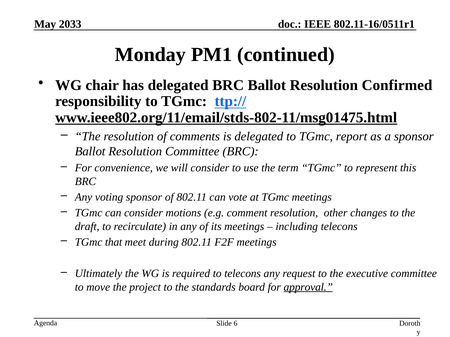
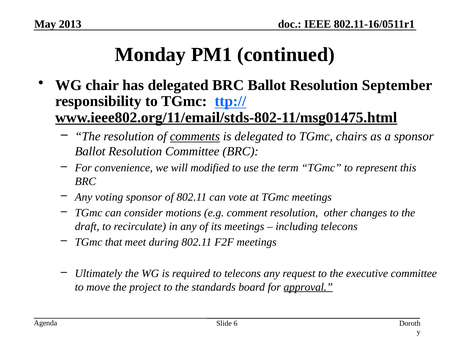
2033: 2033 -> 2013
Confirmed: Confirmed -> September
comments underline: none -> present
report: report -> chairs
will consider: consider -> modified
